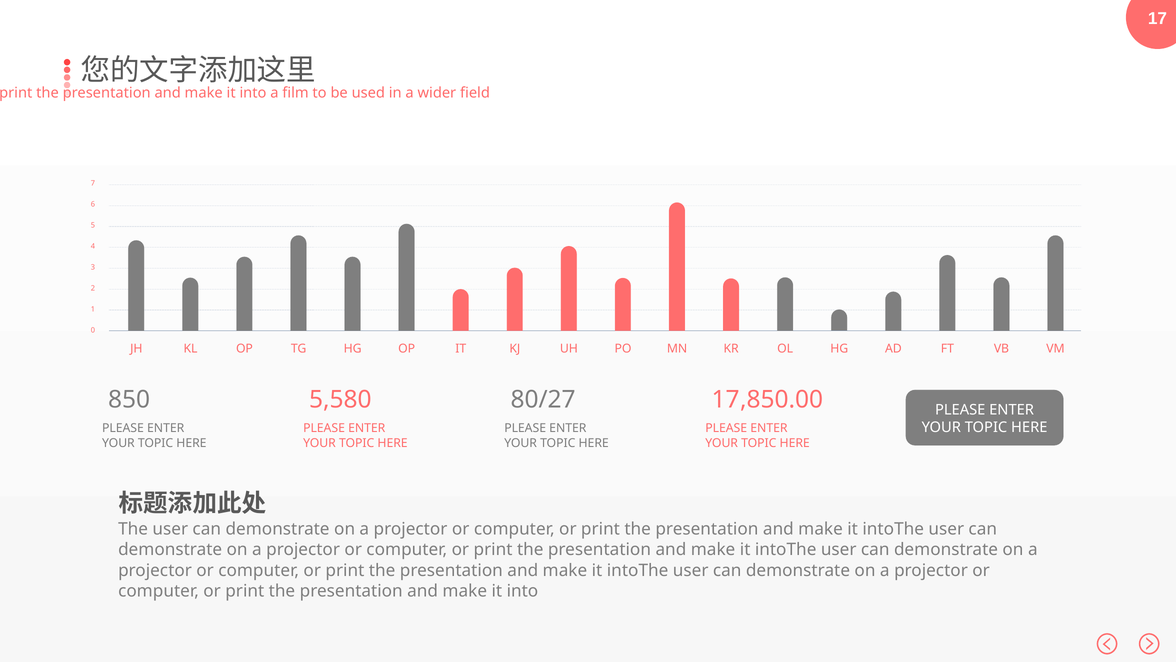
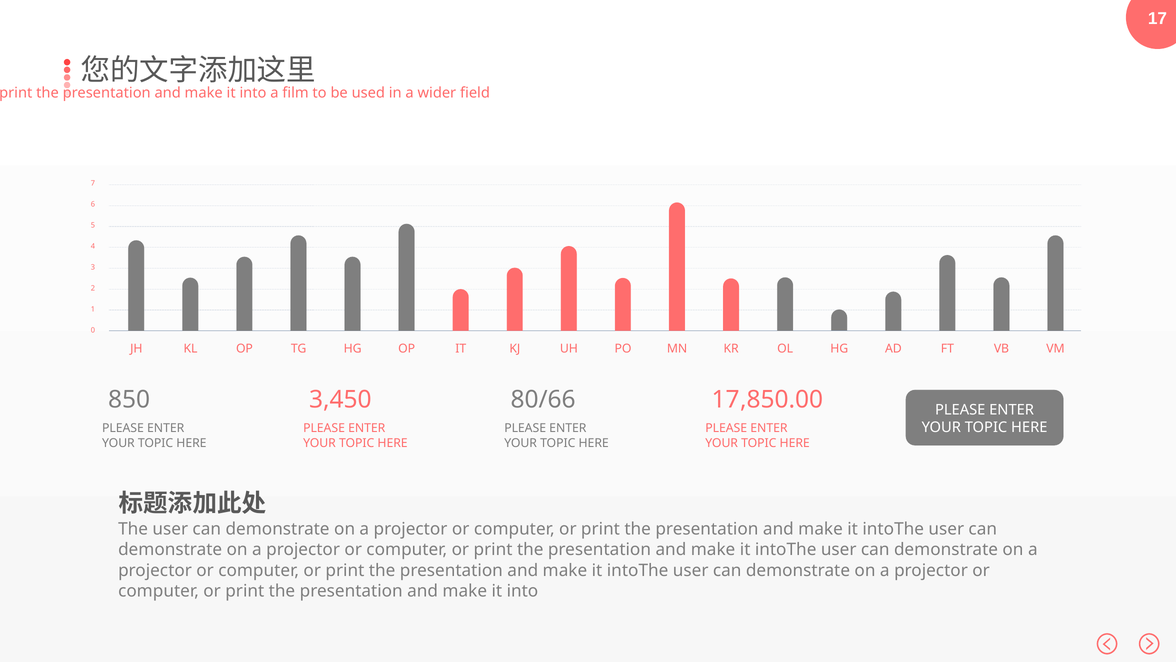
5,580: 5,580 -> 3,450
80/27: 80/27 -> 80/66
